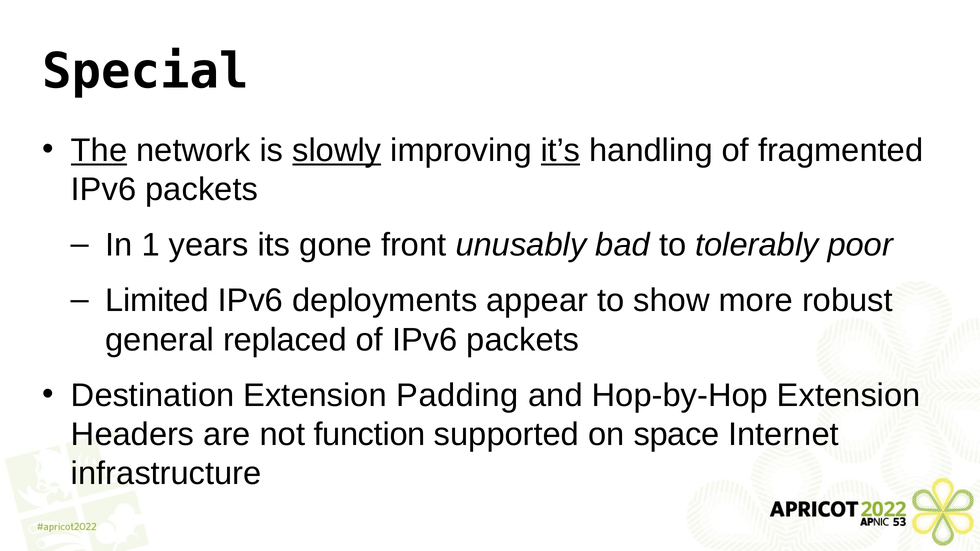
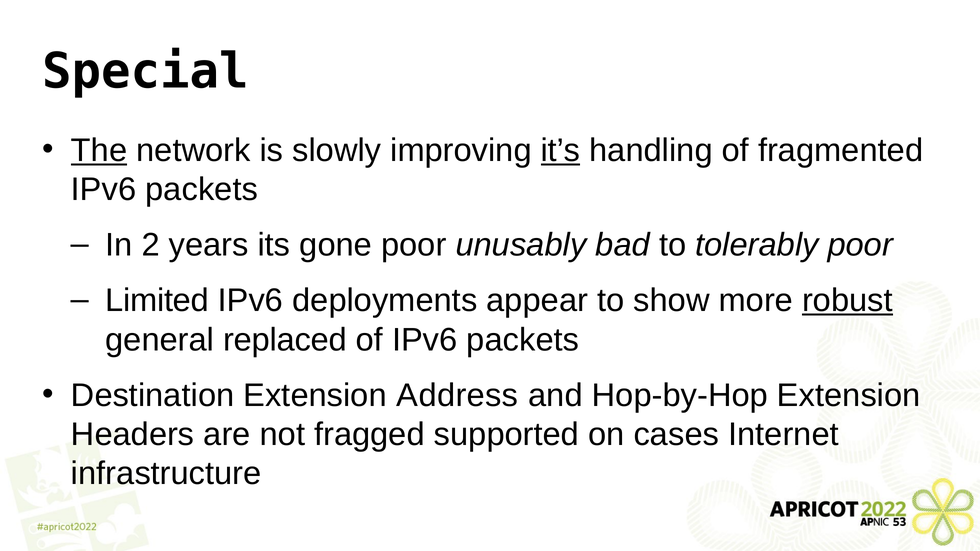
slowly underline: present -> none
1: 1 -> 2
gone front: front -> poor
robust underline: none -> present
Padding: Padding -> Address
function: function -> fragged
space: space -> cases
